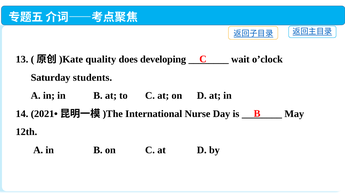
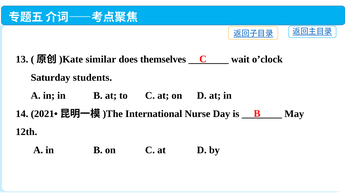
quality: quality -> similar
developing: developing -> themselves
